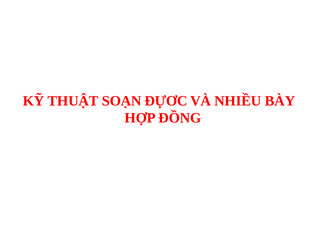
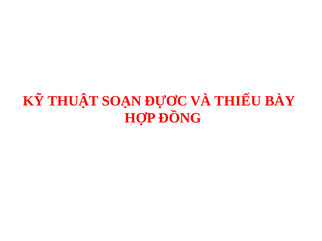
NHIỀU: NHIỀU -> THIẾU
